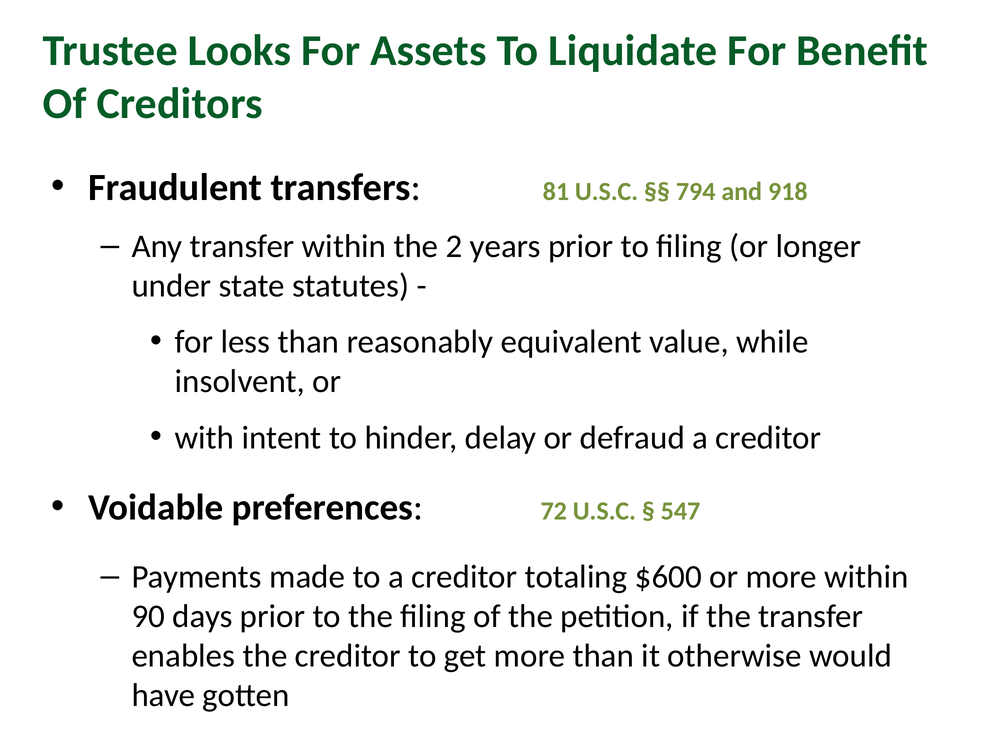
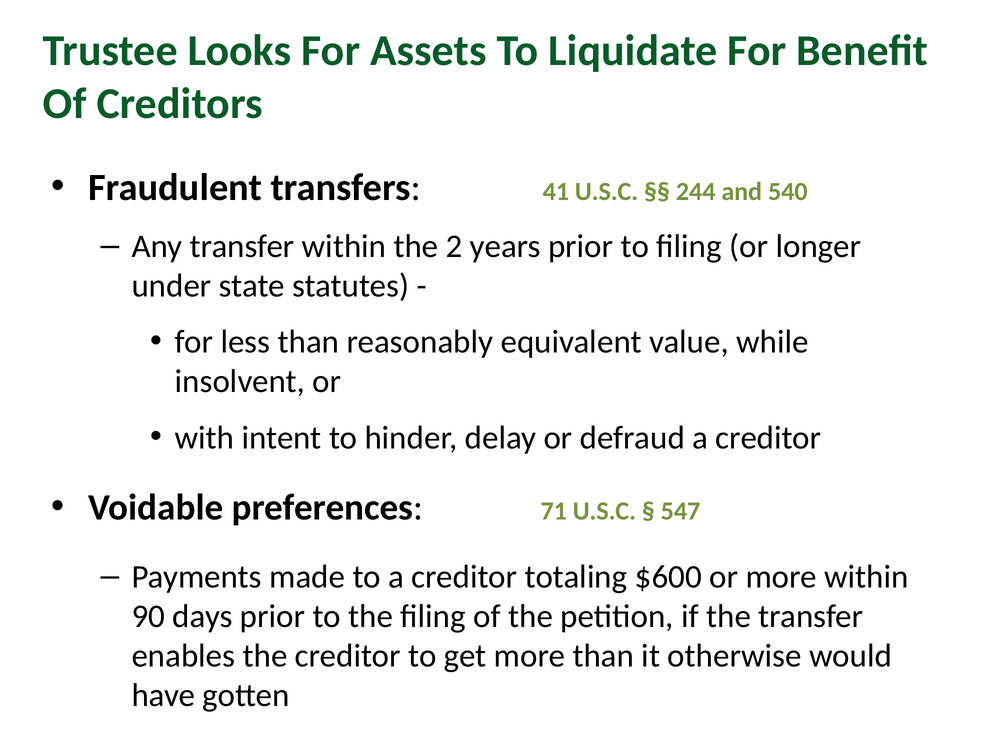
81: 81 -> 41
794: 794 -> 244
918: 918 -> 540
72: 72 -> 71
